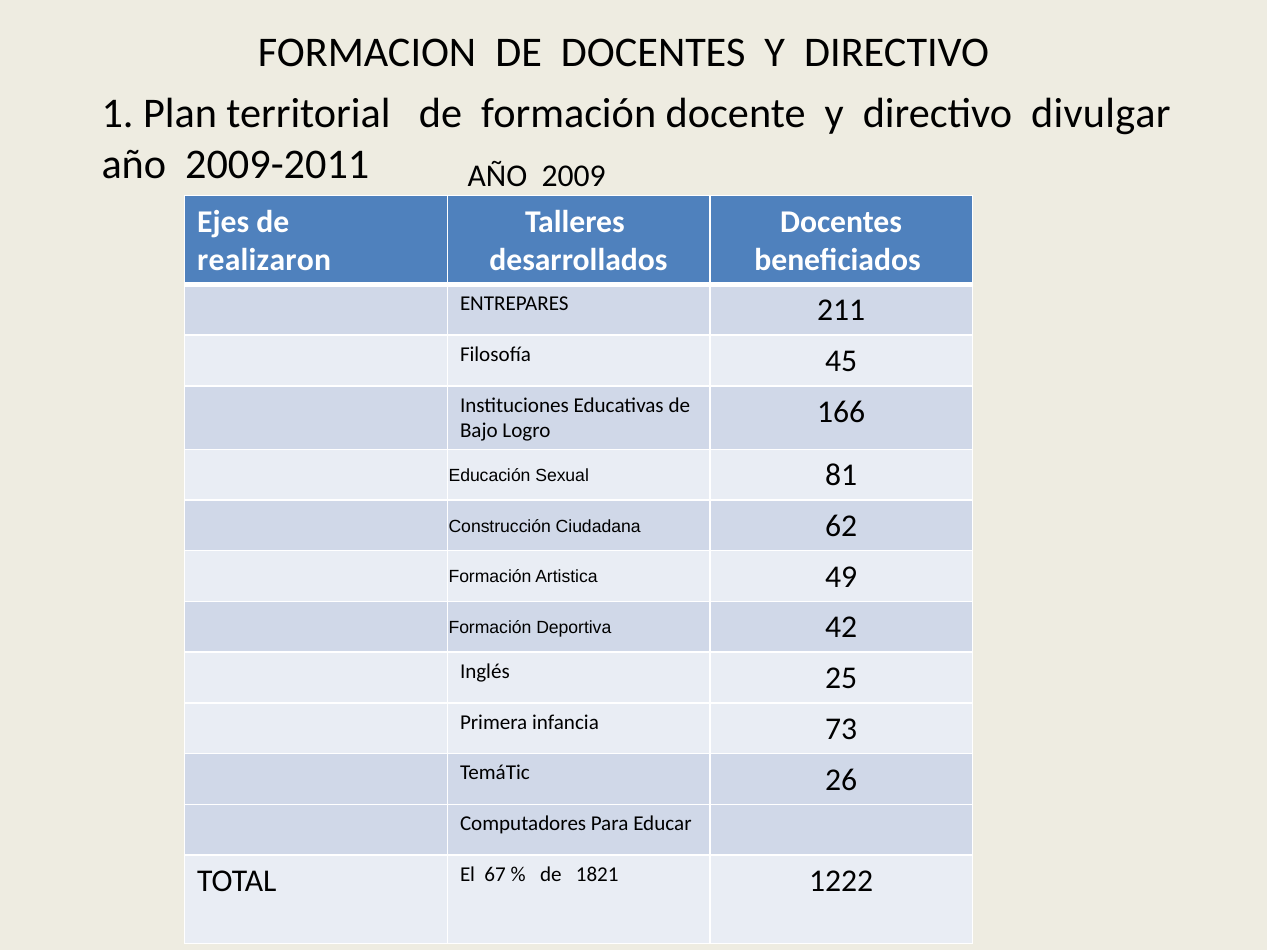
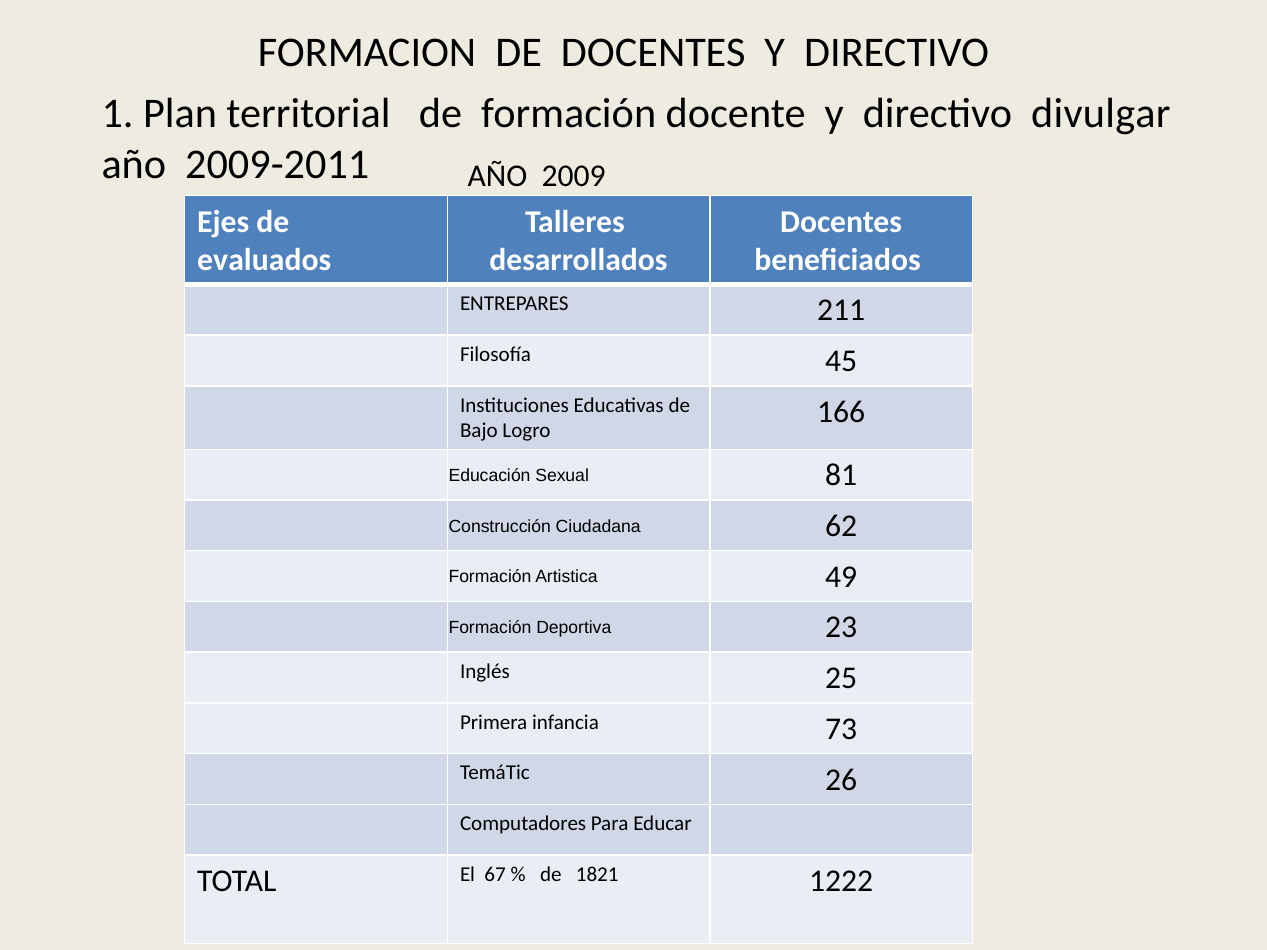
realizaron: realizaron -> evaluados
42: 42 -> 23
